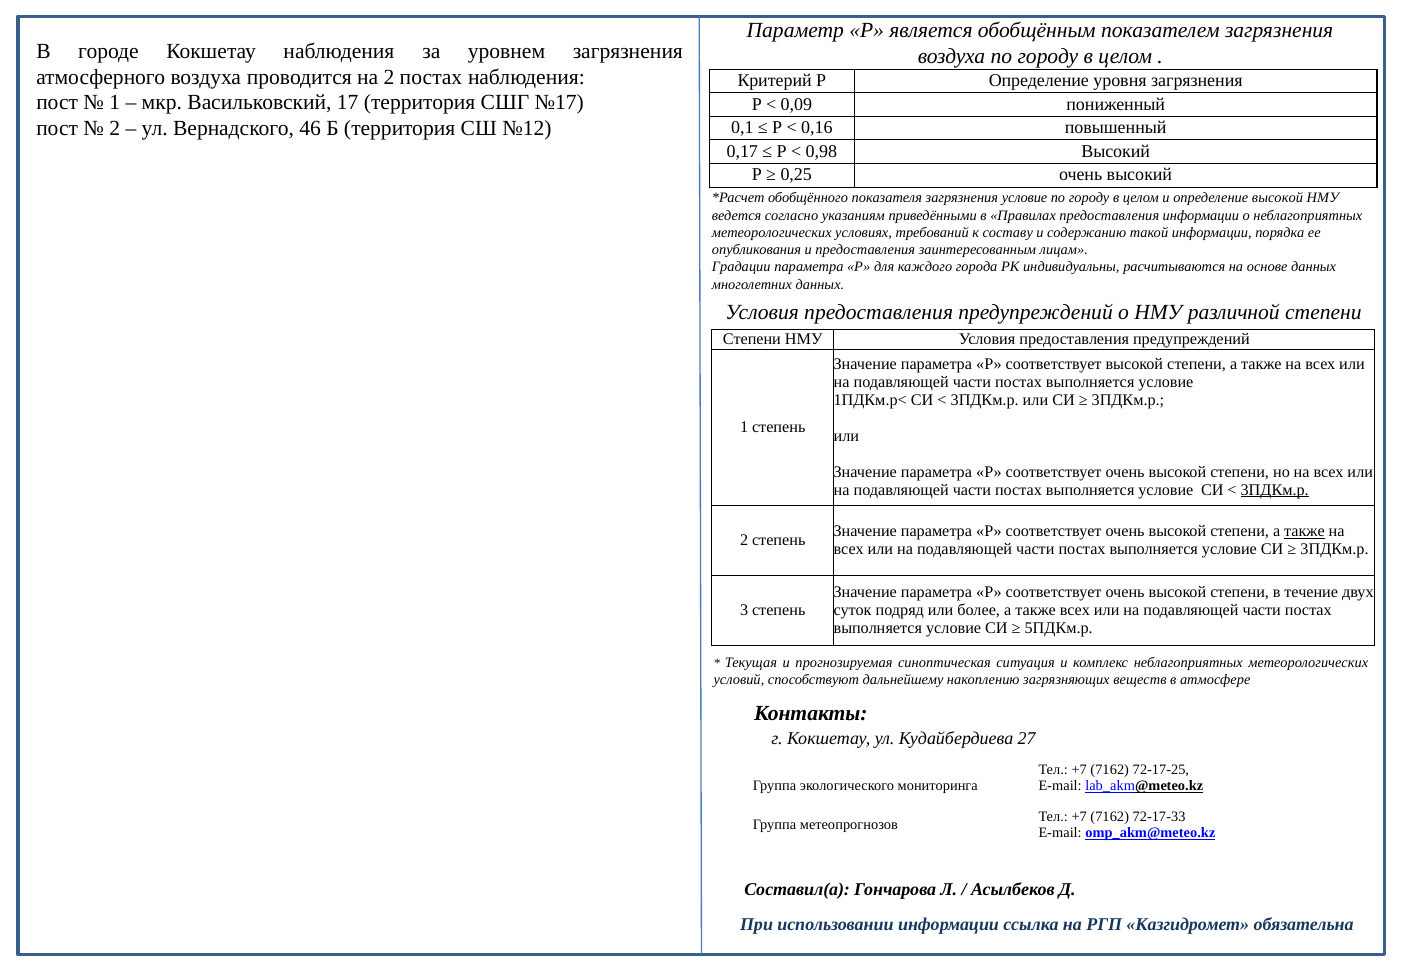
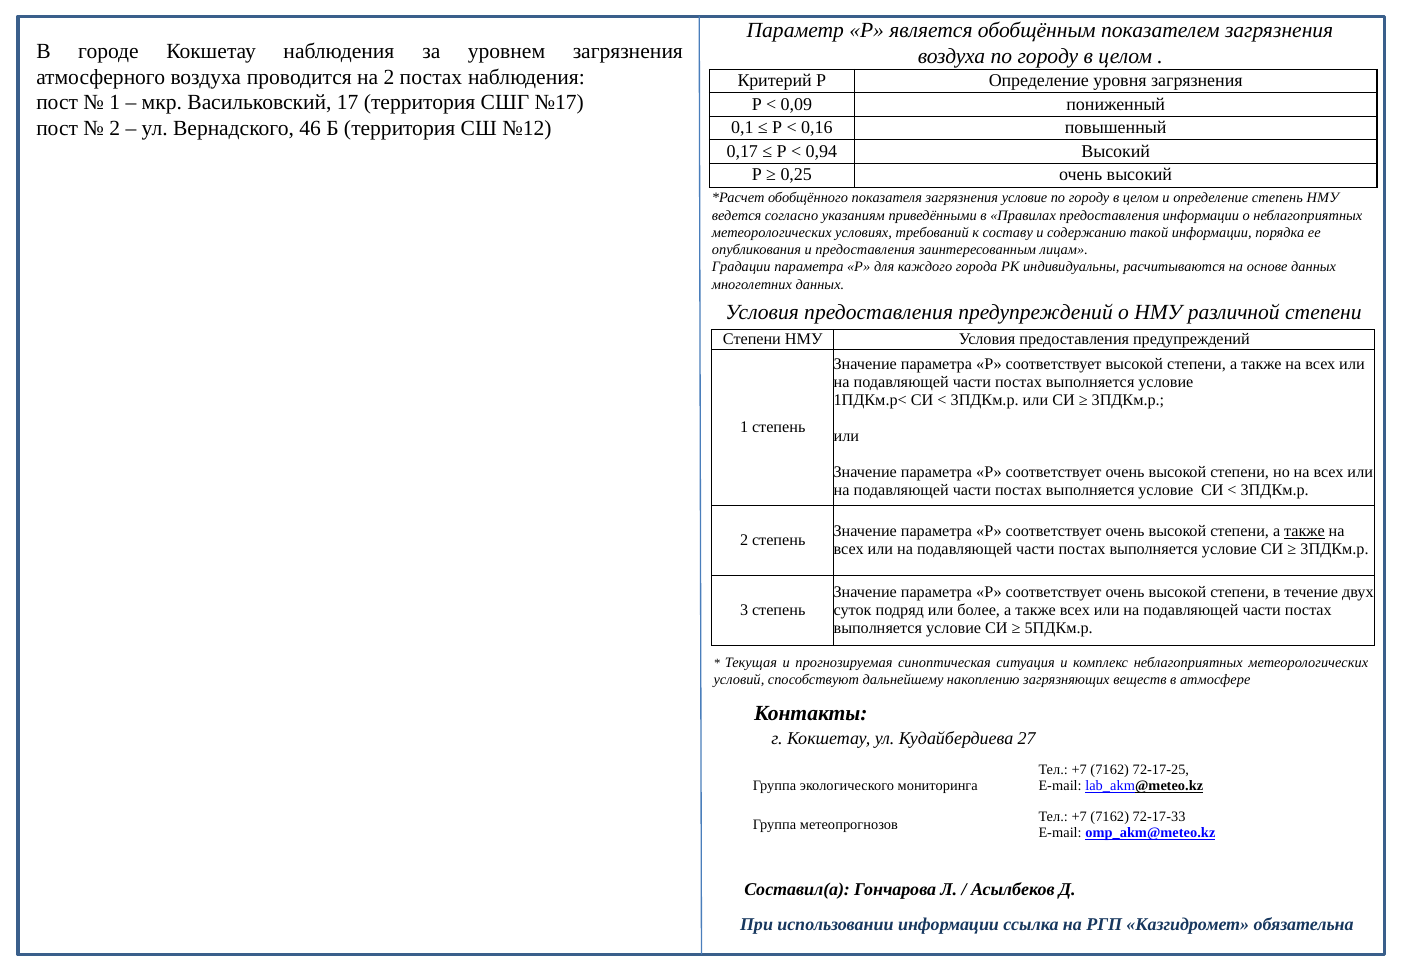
0,98: 0,98 -> 0,94
определение высокой: высокой -> степень
3ПДКм.р at (1275, 490) underline: present -> none
